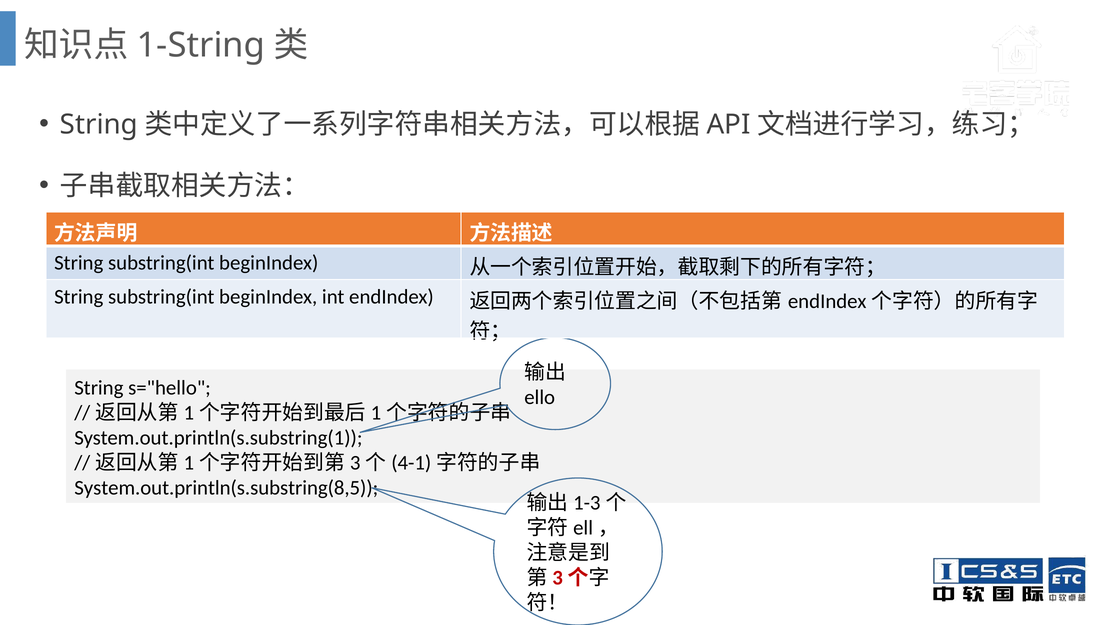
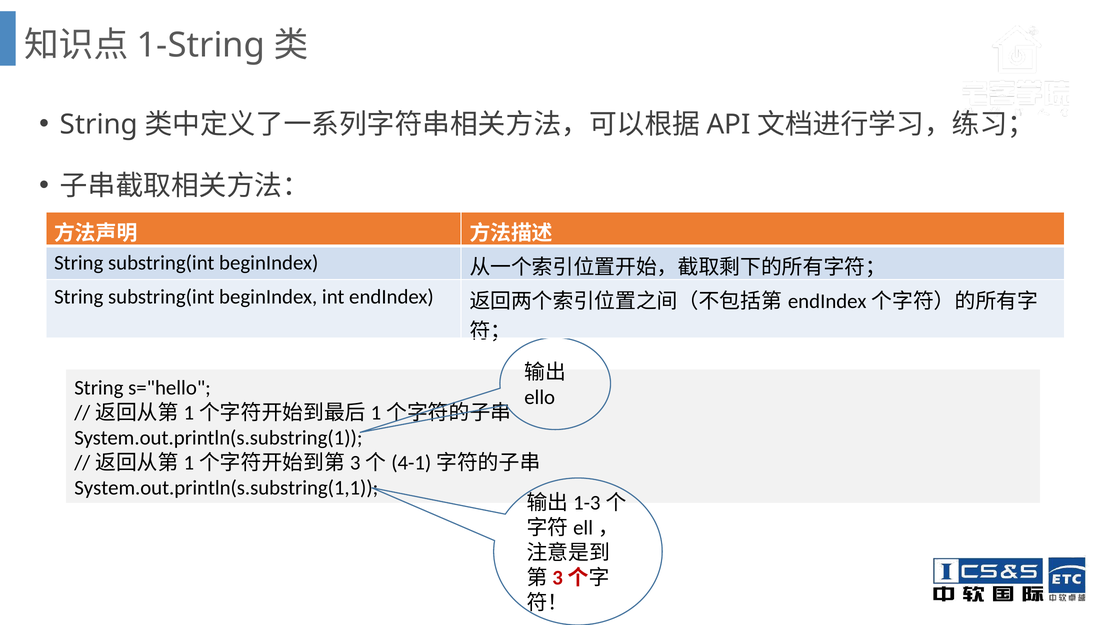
System.out.println(s.substring(8,5: System.out.println(s.substring(8,5 -> System.out.println(s.substring(1,1
